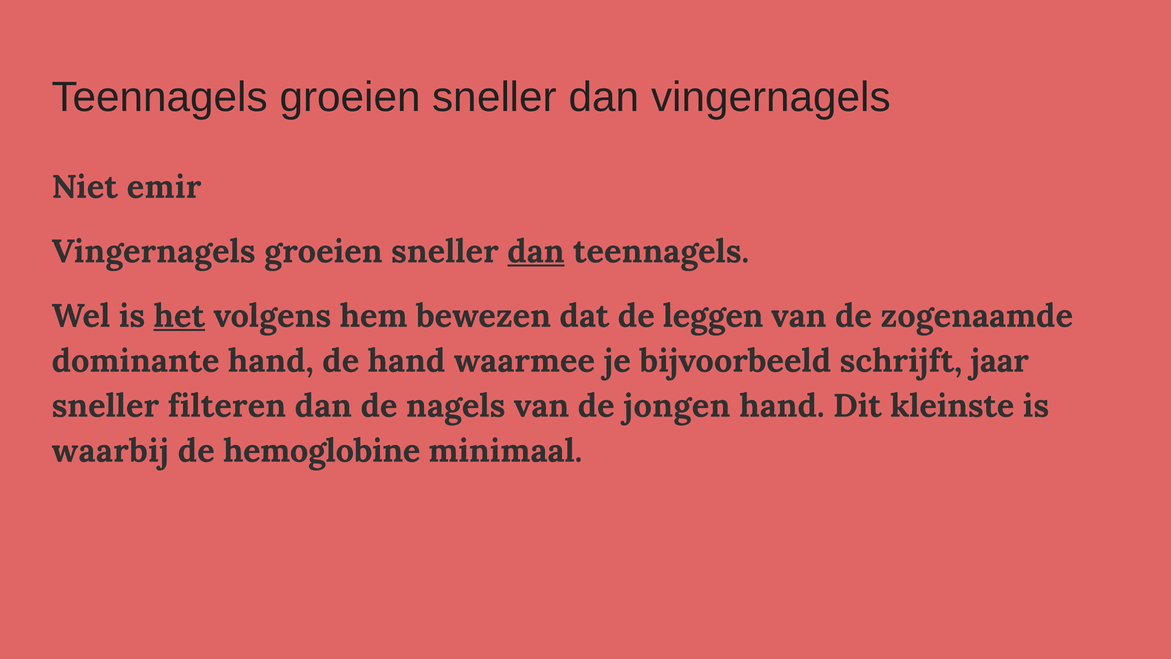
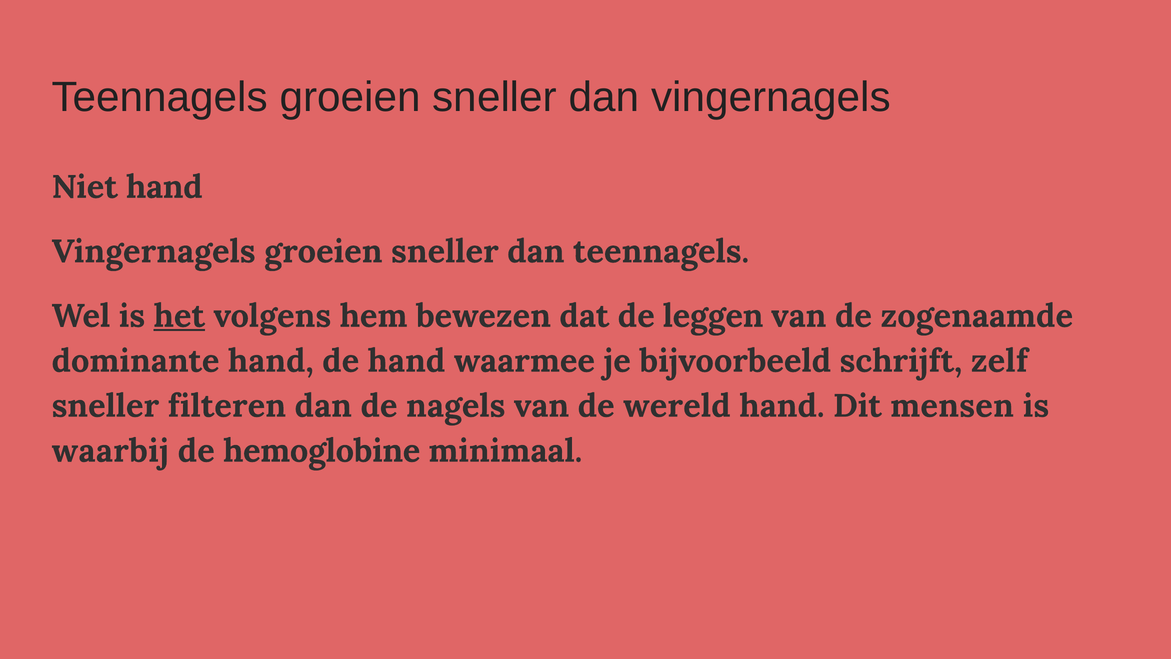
Niet emir: emir -> hand
dan at (536, 251) underline: present -> none
jaar: jaar -> zelf
jongen: jongen -> wereld
kleinste: kleinste -> mensen
